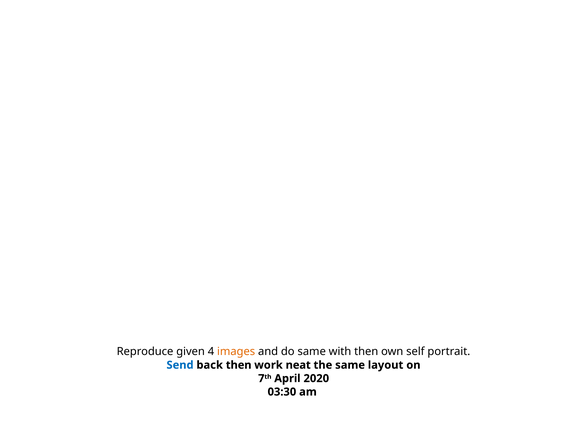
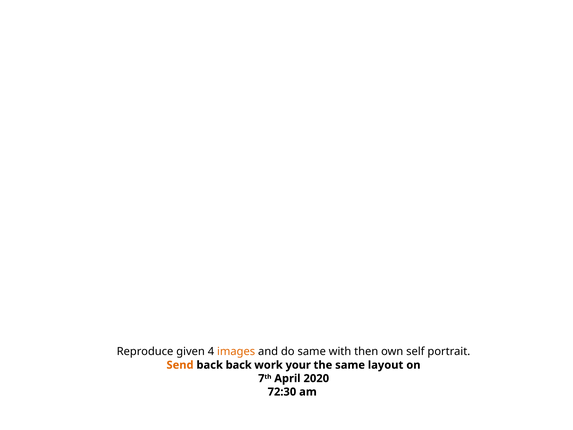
Send colour: blue -> orange
back then: then -> back
neat: neat -> your
03:30: 03:30 -> 72:30
